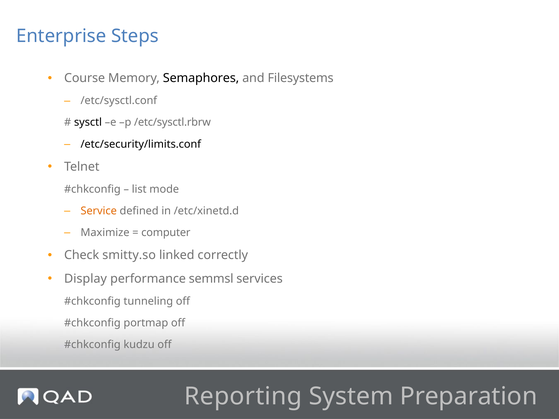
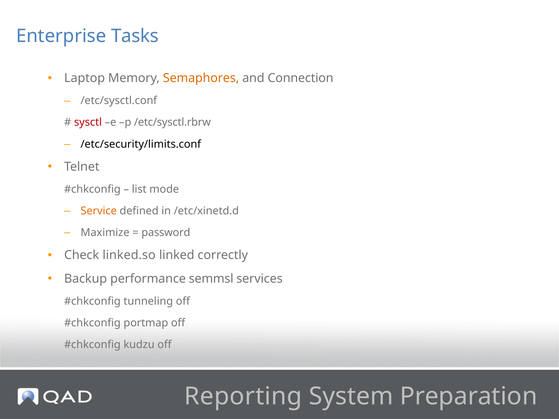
Steps: Steps -> Tasks
Course: Course -> Laptop
Semaphores colour: black -> orange
Filesystems: Filesystems -> Connection
sysctl colour: black -> red
computer: computer -> password
smitty.so: smitty.so -> linked.so
Display: Display -> Backup
